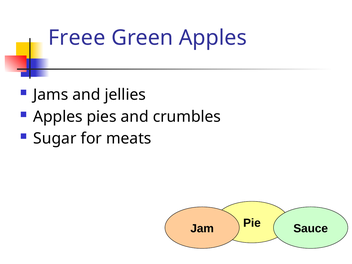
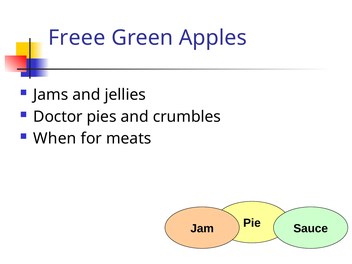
Apples at (58, 117): Apples -> Doctor
Sugar: Sugar -> When
